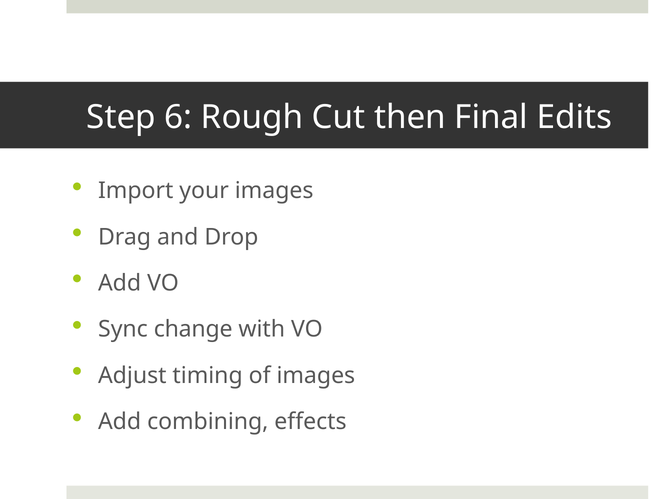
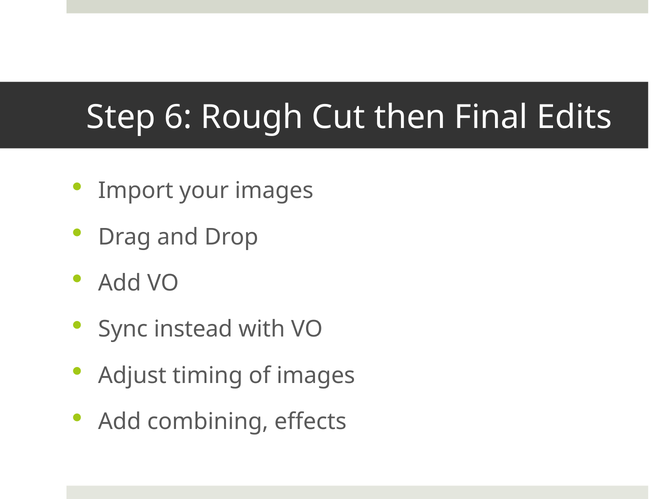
change: change -> instead
